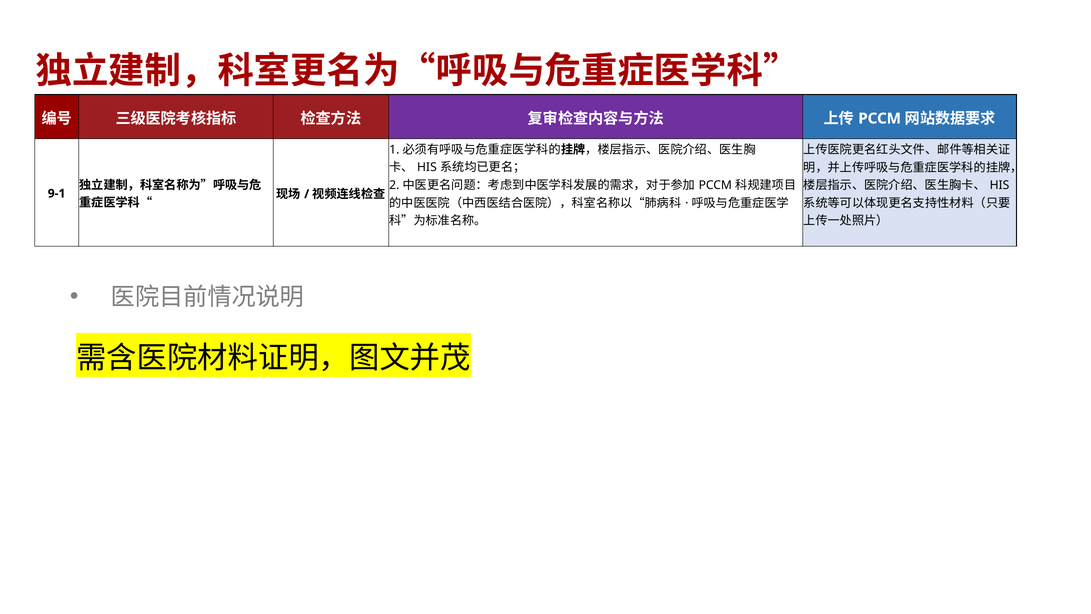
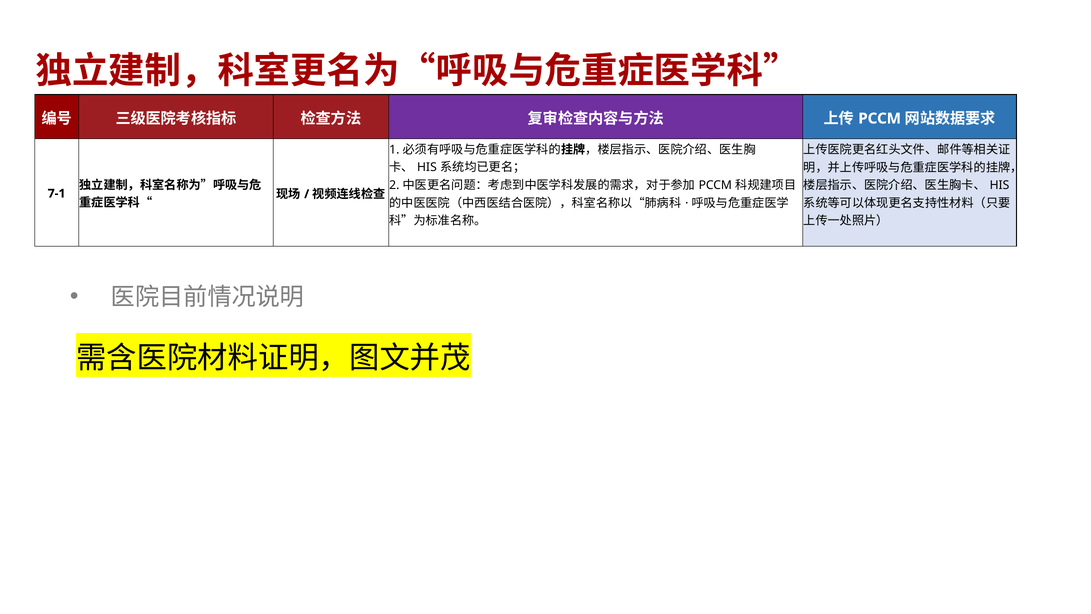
9-1: 9-1 -> 7-1
